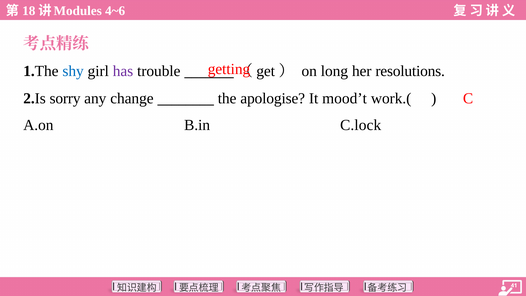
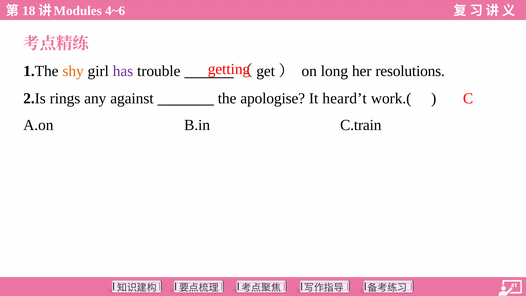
shy colour: blue -> orange
sorry: sorry -> rings
change: change -> against
mood’t: mood’t -> heard’t
C.lock: C.lock -> C.train
